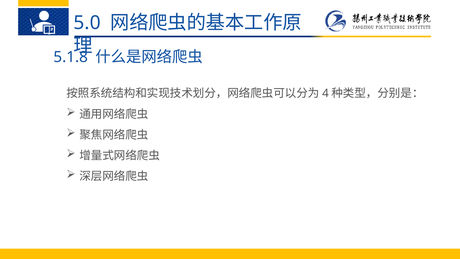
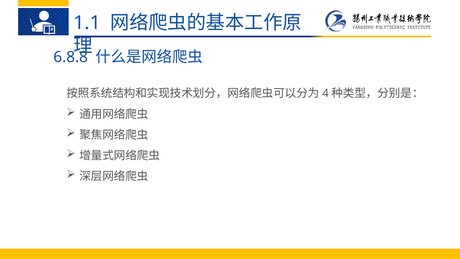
5.0: 5.0 -> 1.1
5.1.8: 5.1.8 -> 6.8.8
